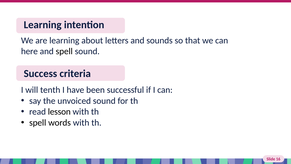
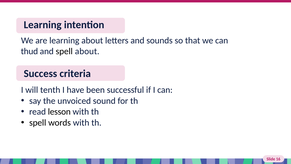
here: here -> thud
spell sound: sound -> about
